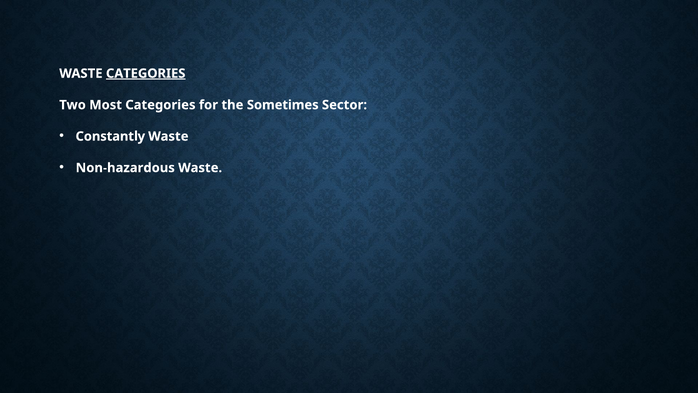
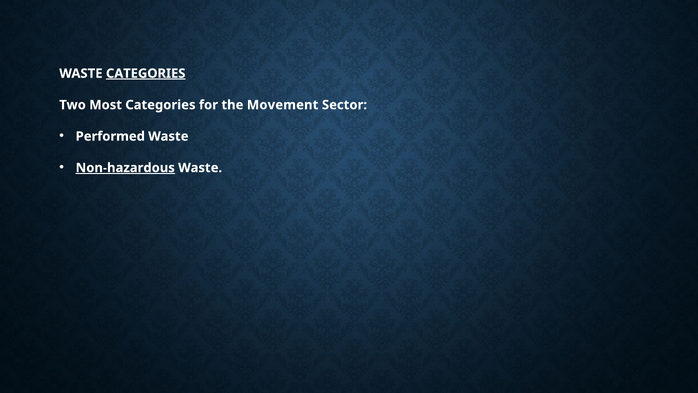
Sometimes: Sometimes -> Movement
Constantly: Constantly -> Performed
Non-hazardous underline: none -> present
